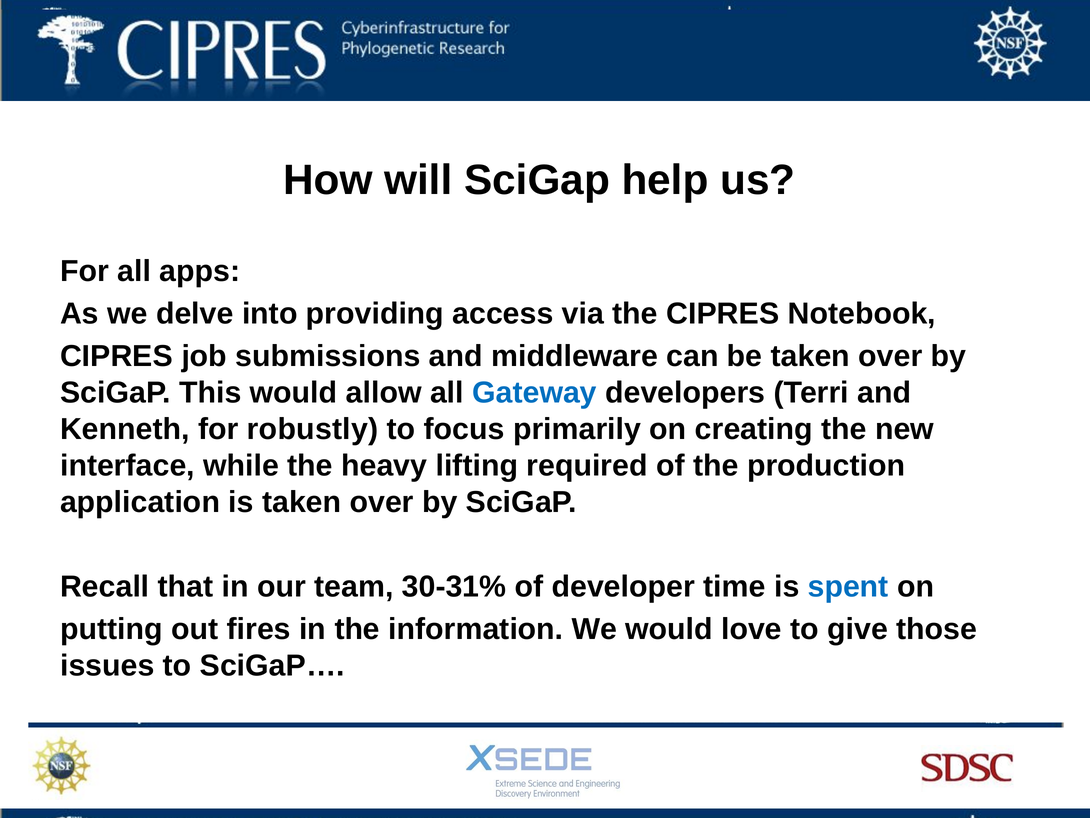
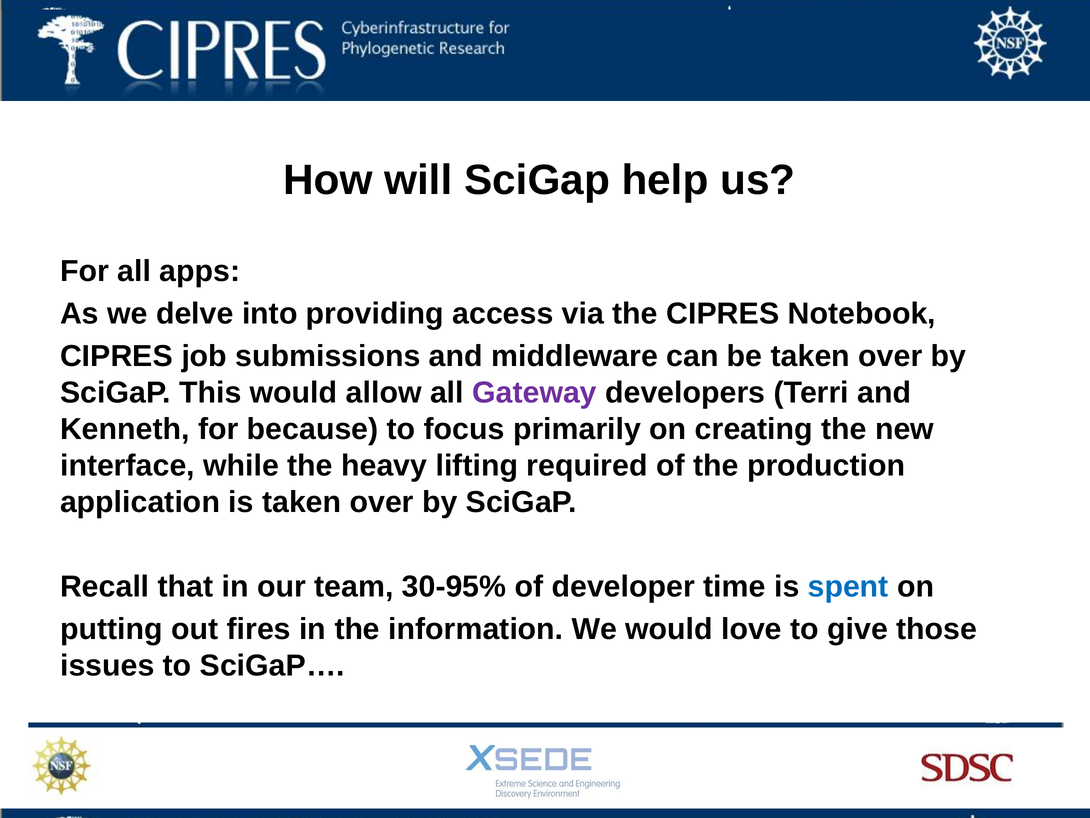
Gateway colour: blue -> purple
robustly: robustly -> because
30-31%: 30-31% -> 30-95%
